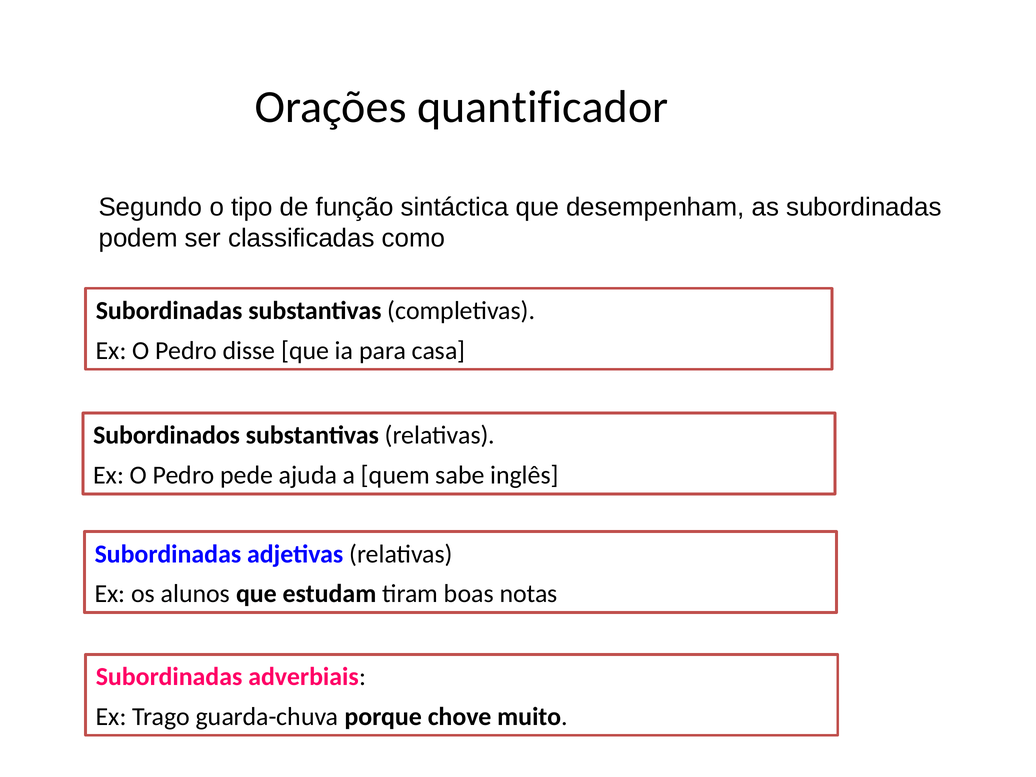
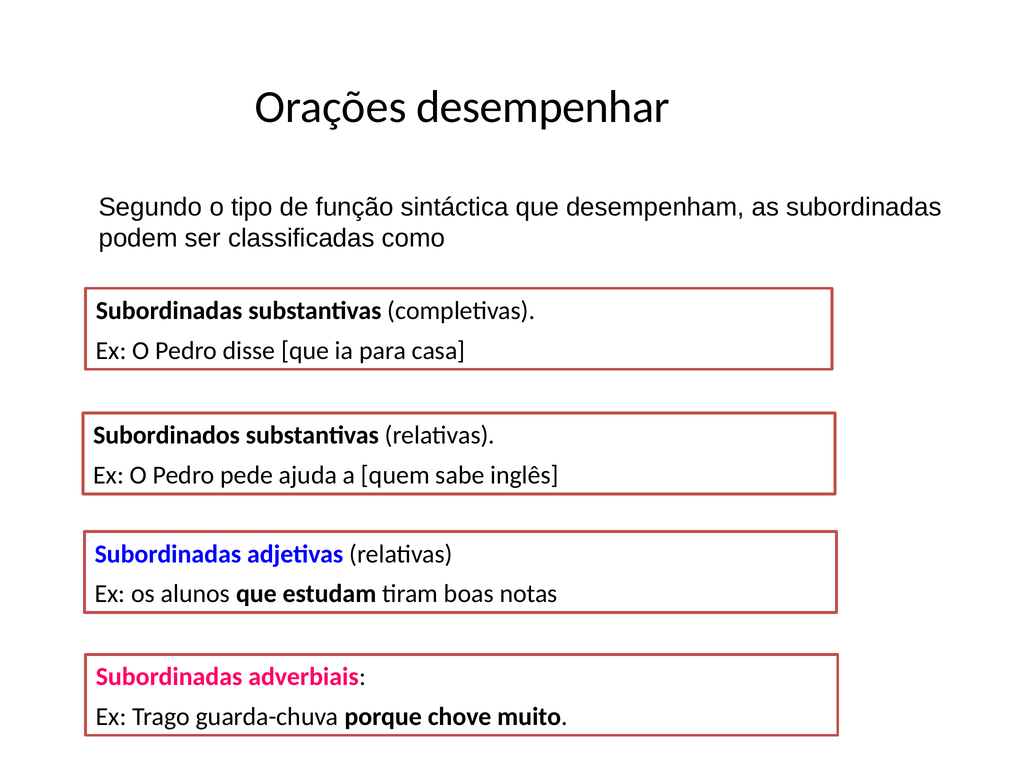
quantificador: quantificador -> desempenhar
